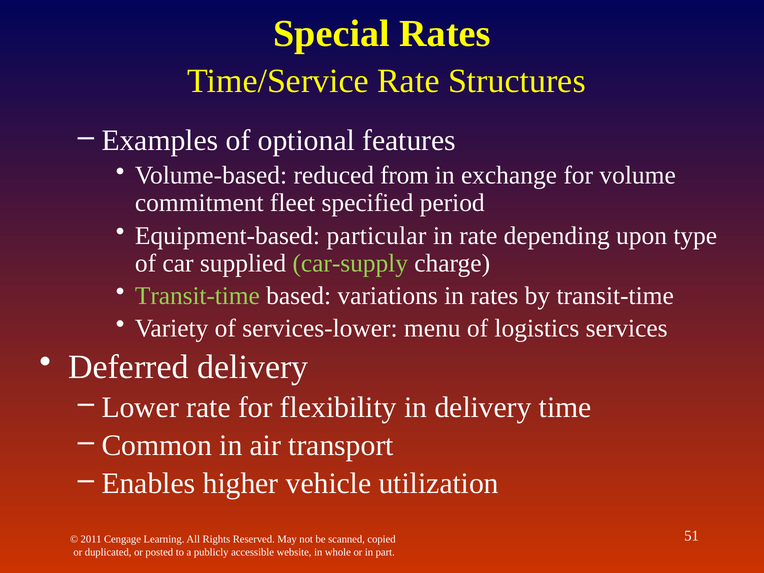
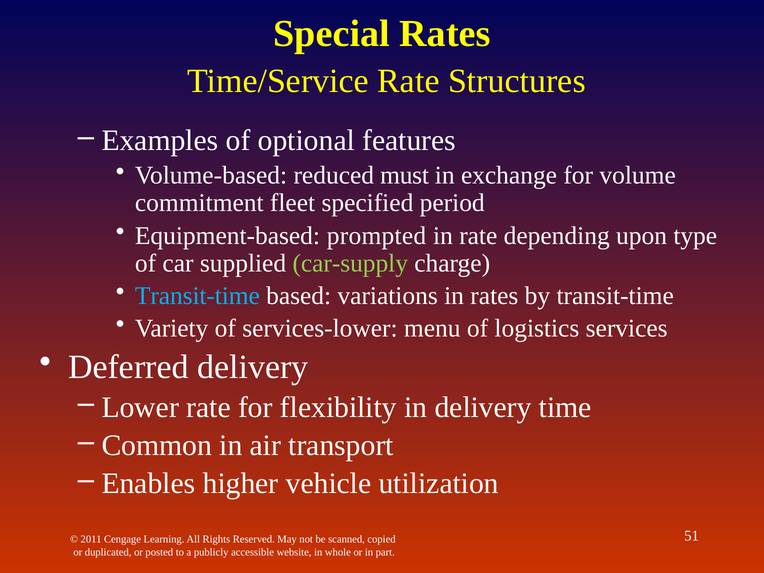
from: from -> must
particular: particular -> prompted
Transit-time at (197, 296) colour: light green -> light blue
